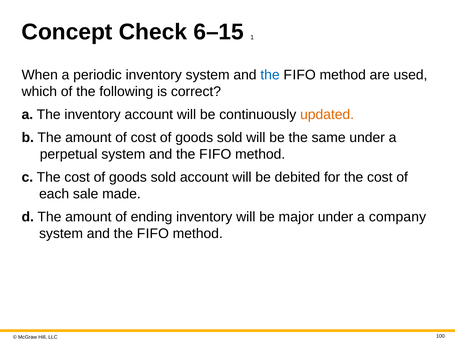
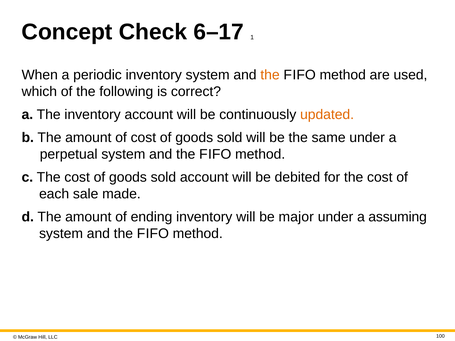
6–15: 6–15 -> 6–17
the at (270, 75) colour: blue -> orange
company: company -> assuming
